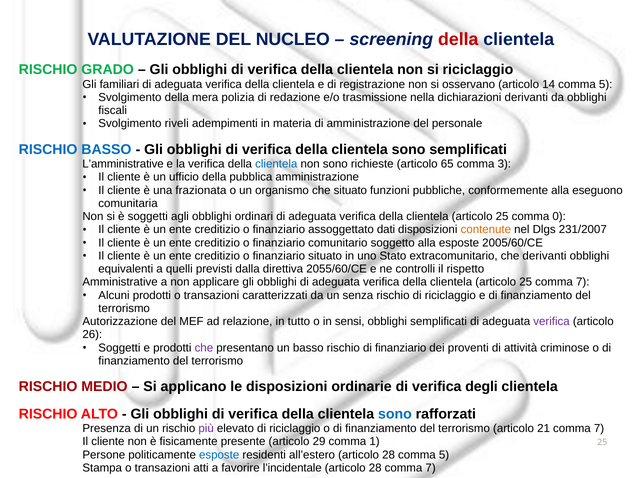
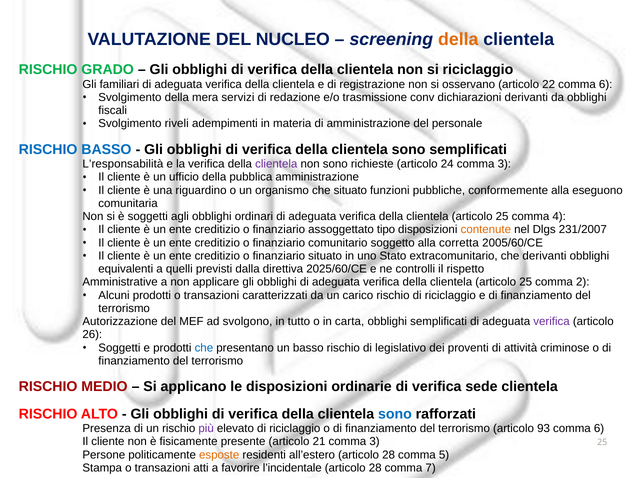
della at (458, 39) colour: red -> orange
14: 14 -> 22
5 at (606, 84): 5 -> 6
polizia: polizia -> servizi
nella: nella -> conv
L’amministrative: L’amministrative -> L’responsabilità
clientela at (276, 164) colour: blue -> purple
65: 65 -> 24
frazionata: frazionata -> riguardino
0: 0 -> 4
dati: dati -> tipo
alla esposte: esposte -> corretta
2055/60/CE: 2055/60/CE -> 2025/60/CE
25 comma 7: 7 -> 2
senza: senza -> carico
relazione: relazione -> svolgono
sensi: sensi -> carta
che at (204, 348) colour: purple -> blue
di finanziario: finanziario -> legislativo
degli: degli -> sede
21: 21 -> 93
7 at (599, 428): 7 -> 6
29: 29 -> 21
1 at (375, 441): 1 -> 3
esposte at (219, 455) colour: blue -> orange
